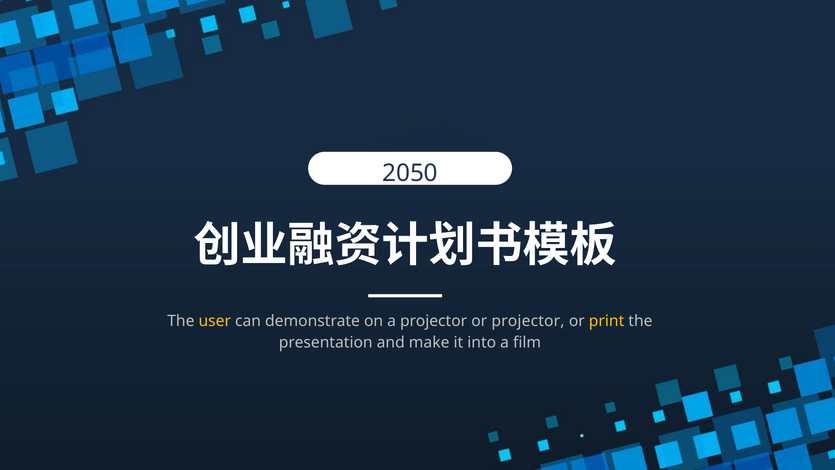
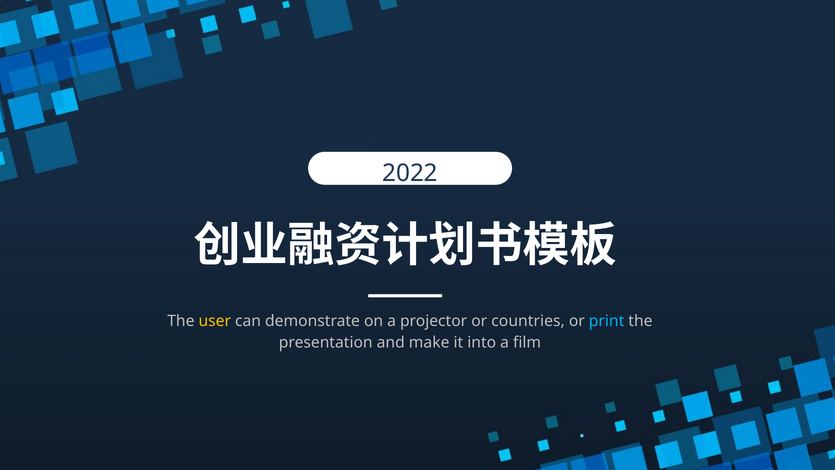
2050: 2050 -> 2022
or projector: projector -> countries
print colour: yellow -> light blue
